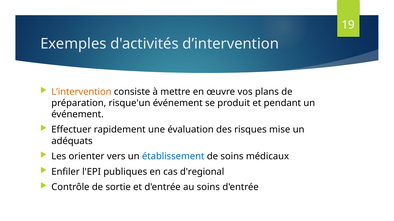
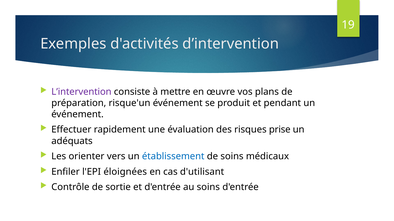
L’intervention colour: orange -> purple
mise: mise -> prise
publiques: publiques -> éloignées
d'regional: d'regional -> d'utilisant
